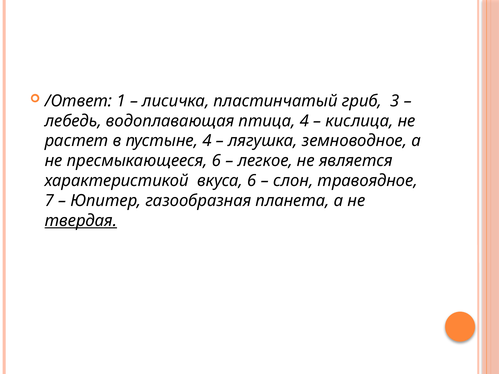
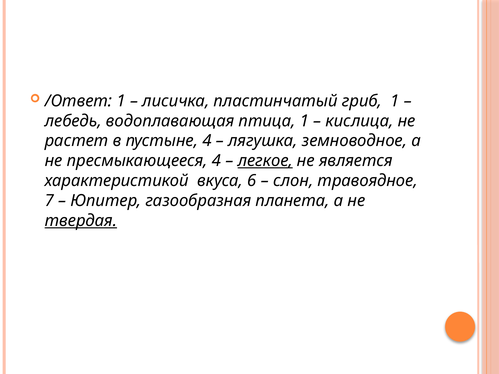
гриб 3: 3 -> 1
птица 4: 4 -> 1
пресмыкающееся 6: 6 -> 4
легкое underline: none -> present
